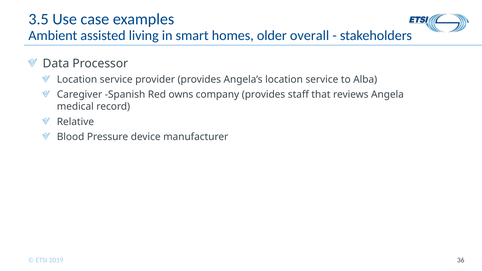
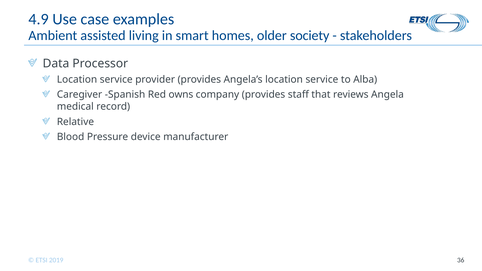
3.5: 3.5 -> 4.9
overall: overall -> society
